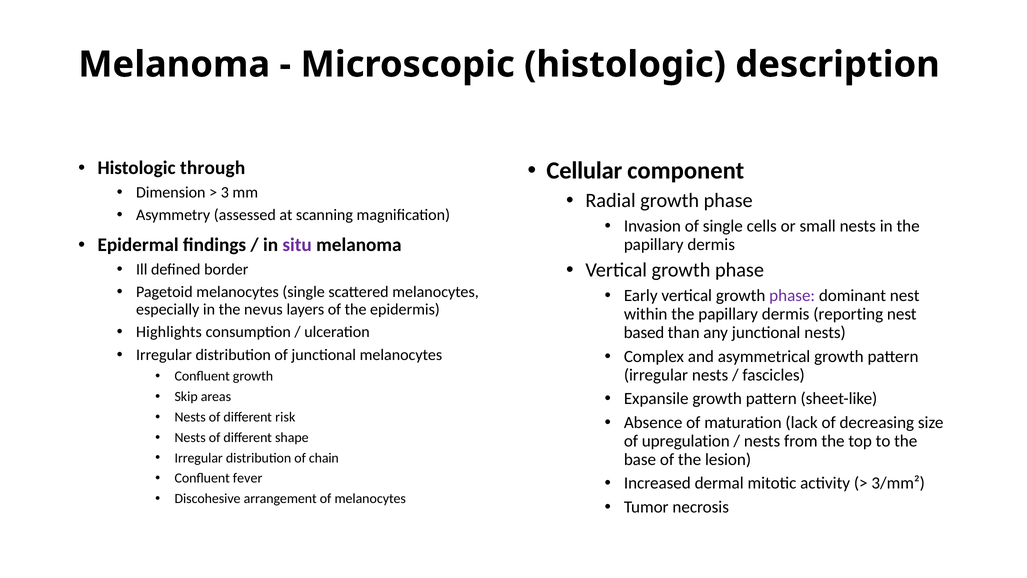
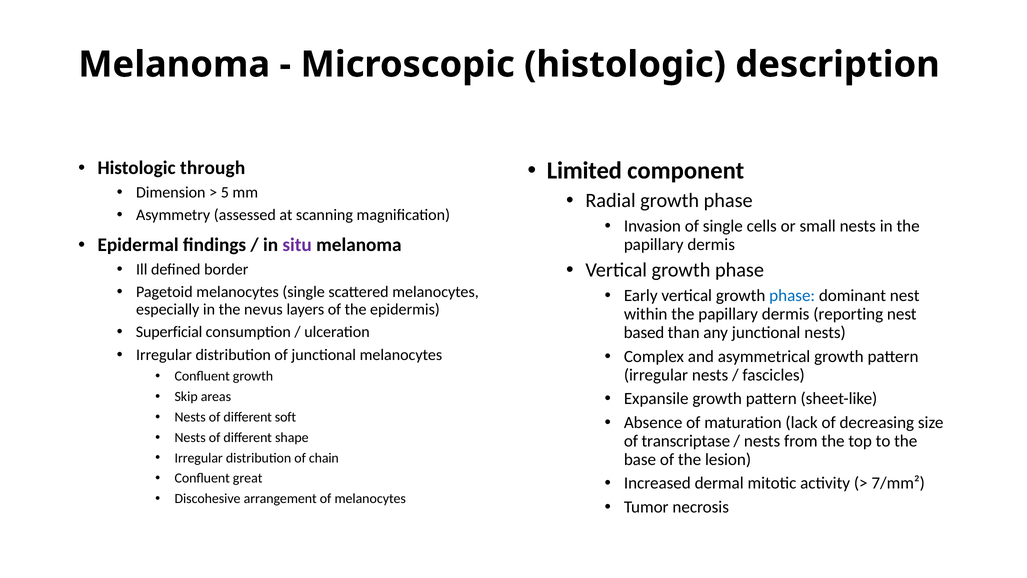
Cellular: Cellular -> Limited
3: 3 -> 5
phase at (792, 296) colour: purple -> blue
Highlights: Highlights -> Superficial
risk: risk -> soft
upregulation: upregulation -> transcriptase
fever: fever -> great
3/mm²: 3/mm² -> 7/mm²
